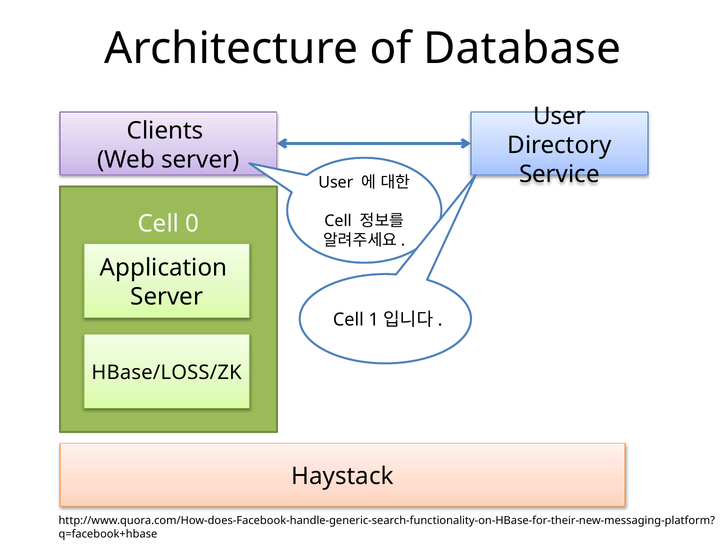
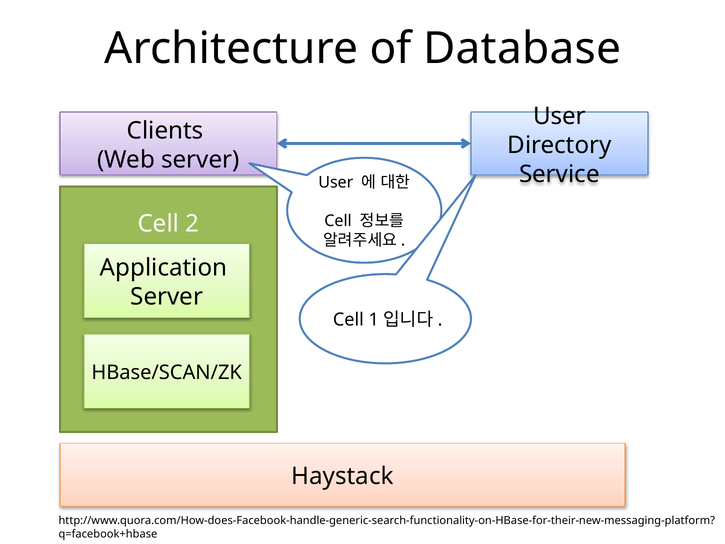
0: 0 -> 2
HBase/LOSS/ZK: HBase/LOSS/ZK -> HBase/SCAN/ZK
